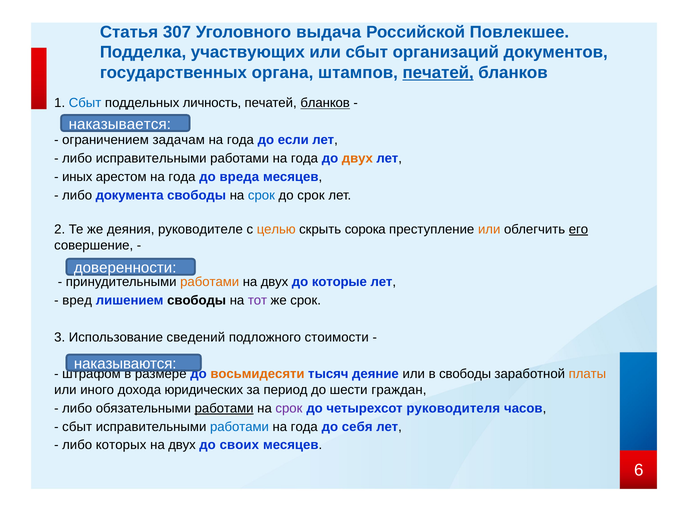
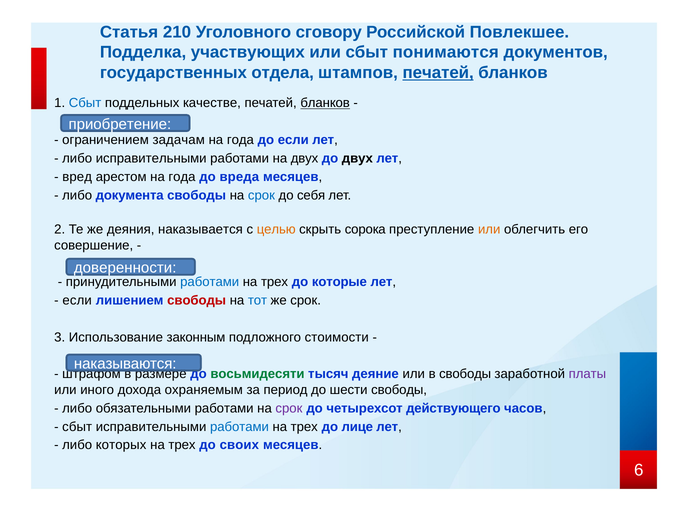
307: 307 -> 210
выдача: выдача -> сговору
организаций: организаций -> понимаются
органа: органа -> отдела
личность: личность -> качестве
наказывается: наказывается -> приобретение
года at (304, 158): года -> двух
двух at (357, 158) colour: orange -> black
иных: иных -> вред
до срок: срок -> себя
руководителе: руководителе -> наказывается
его underline: present -> none
работами at (210, 282) colour: orange -> blue
двух at (275, 282): двух -> трех
вред at (77, 300): вред -> если
свободы at (197, 300) colour: black -> red
тот colour: purple -> blue
сведений: сведений -> законным
восьмидесяти colour: orange -> green
платы colour: orange -> purple
юридических: юридических -> охраняемым
шести граждан: граждан -> свободы
работами at (224, 408) underline: present -> none
руководителя: руководителя -> действующего
года at (304, 427): года -> трех
себя: себя -> лице
двух at (182, 445): двух -> трех
